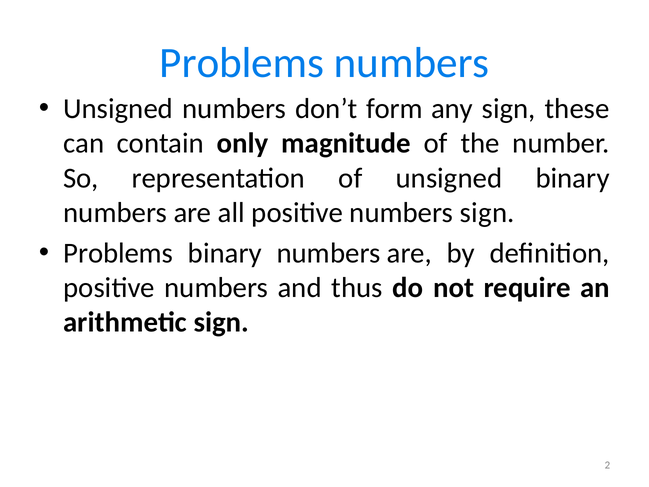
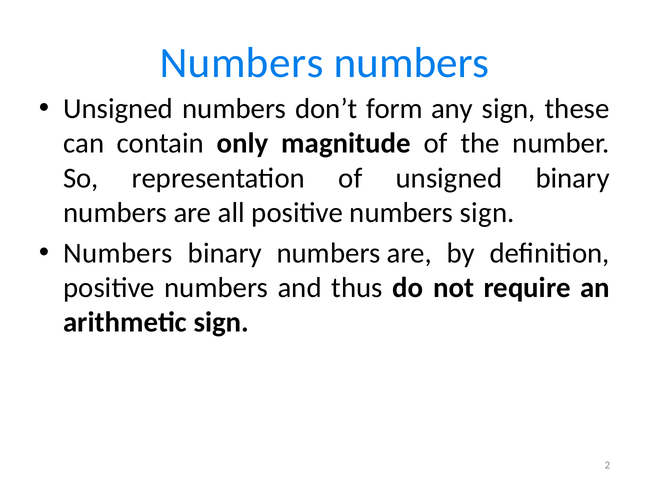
Problems at (242, 63): Problems -> Numbers
Problems at (118, 253): Problems -> Numbers
